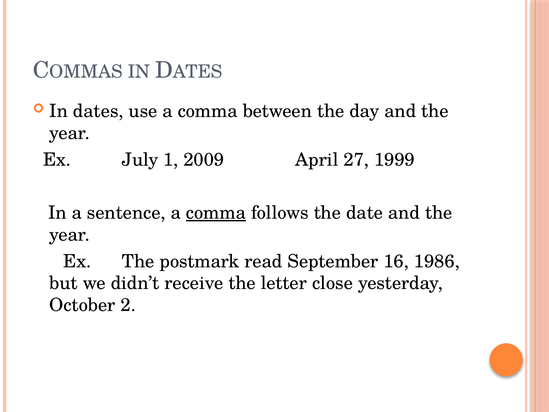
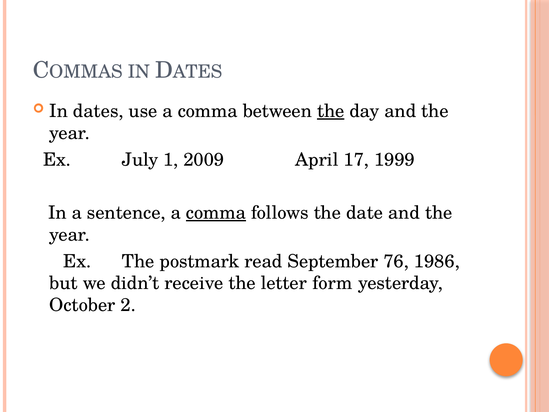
the at (331, 111) underline: none -> present
27: 27 -> 17
16: 16 -> 76
close: close -> form
